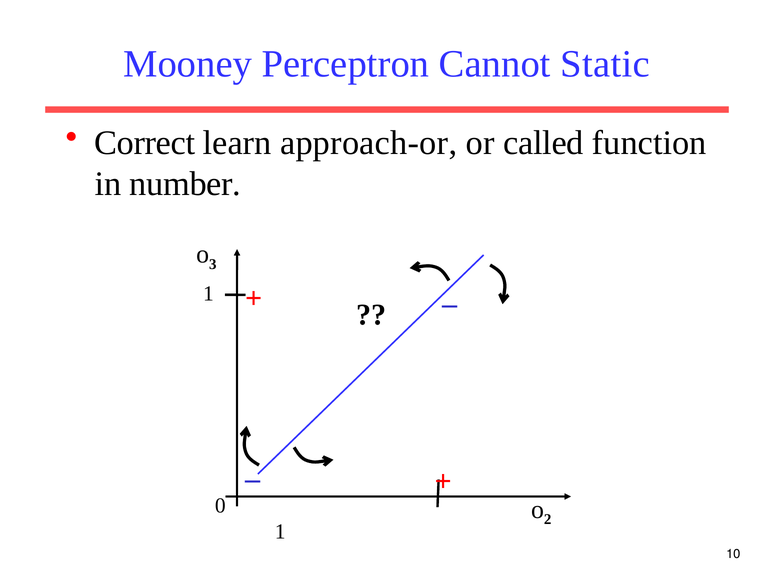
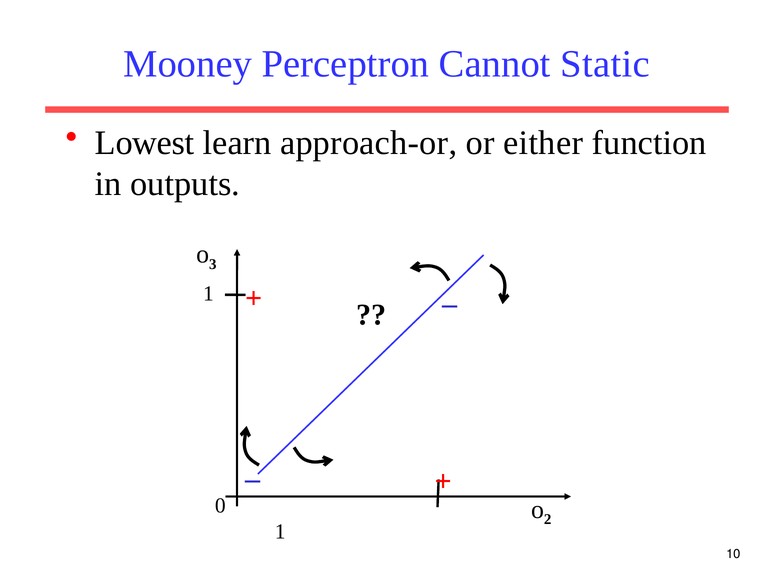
Correct: Correct -> Lowest
called: called -> either
number: number -> outputs
